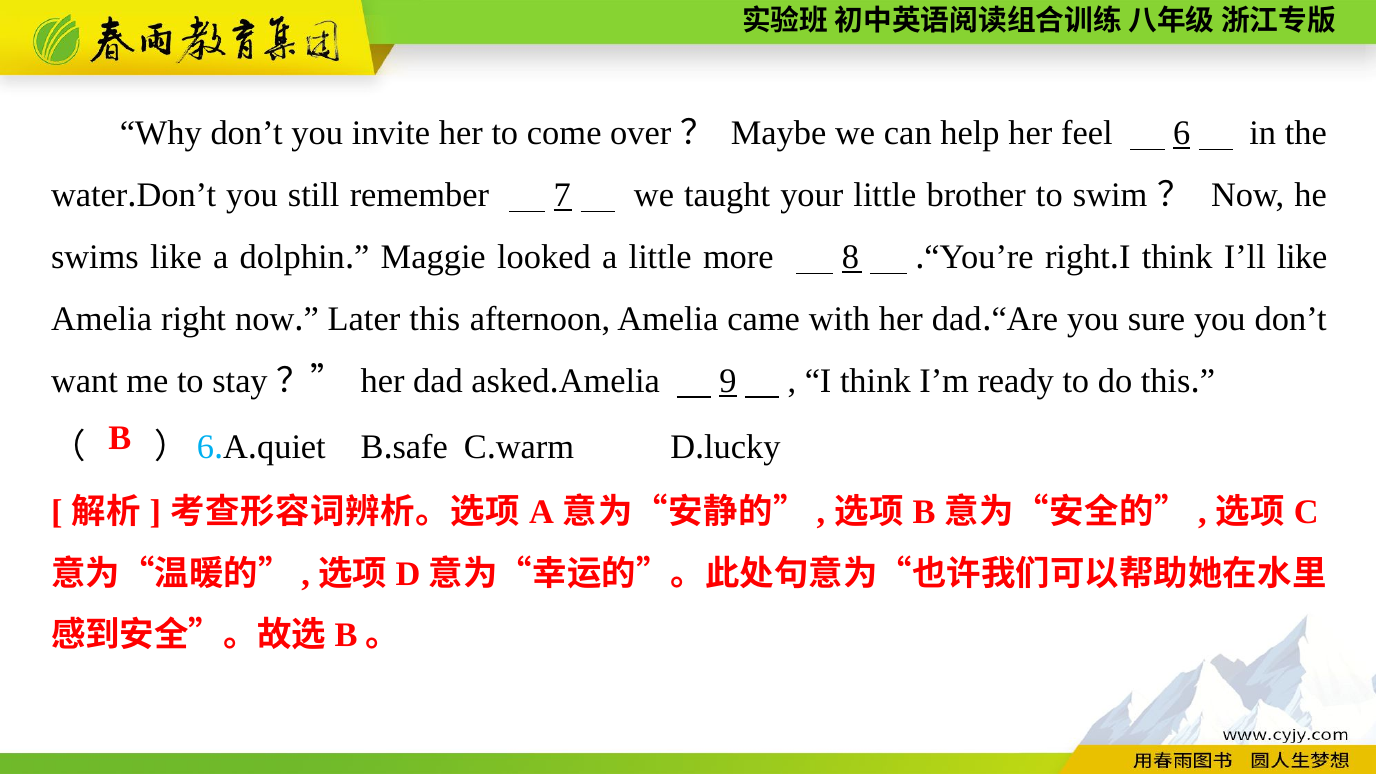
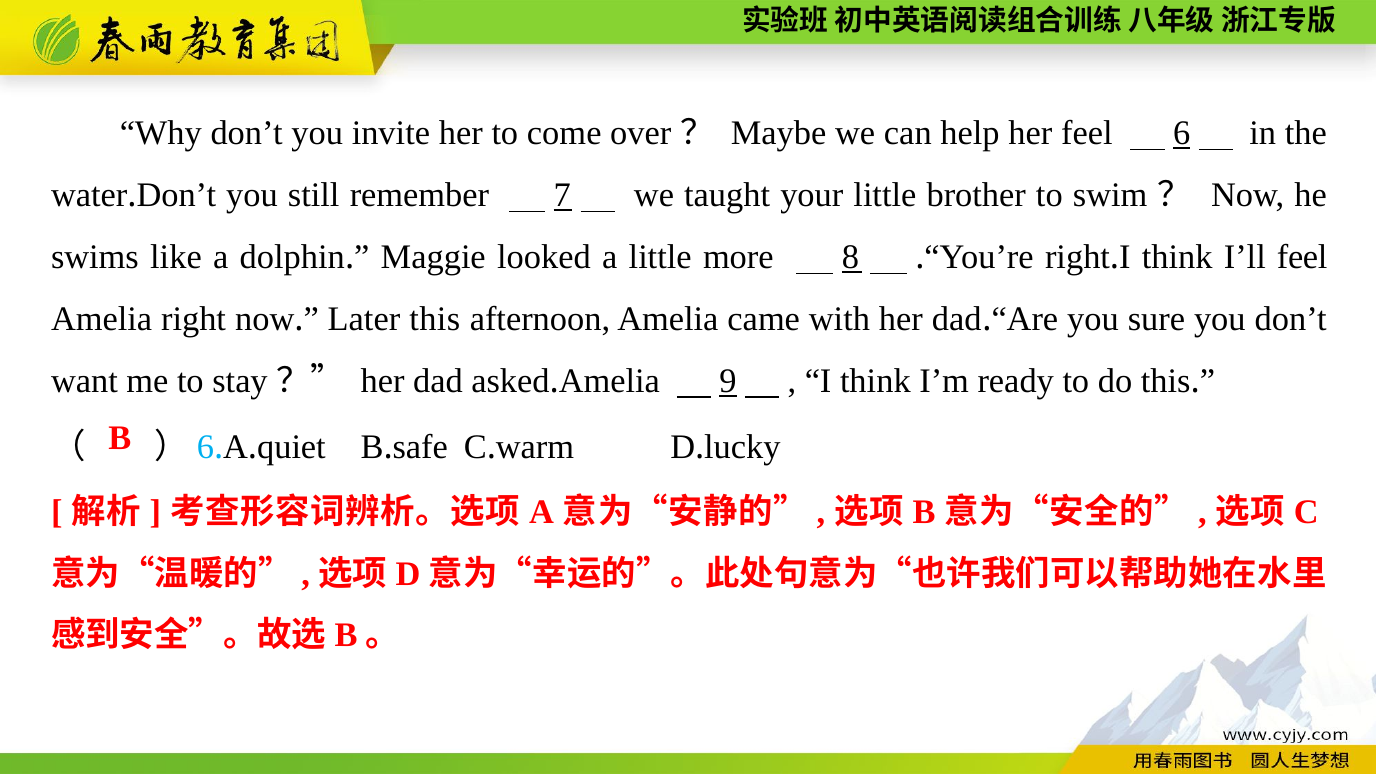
I’ll like: like -> feel
